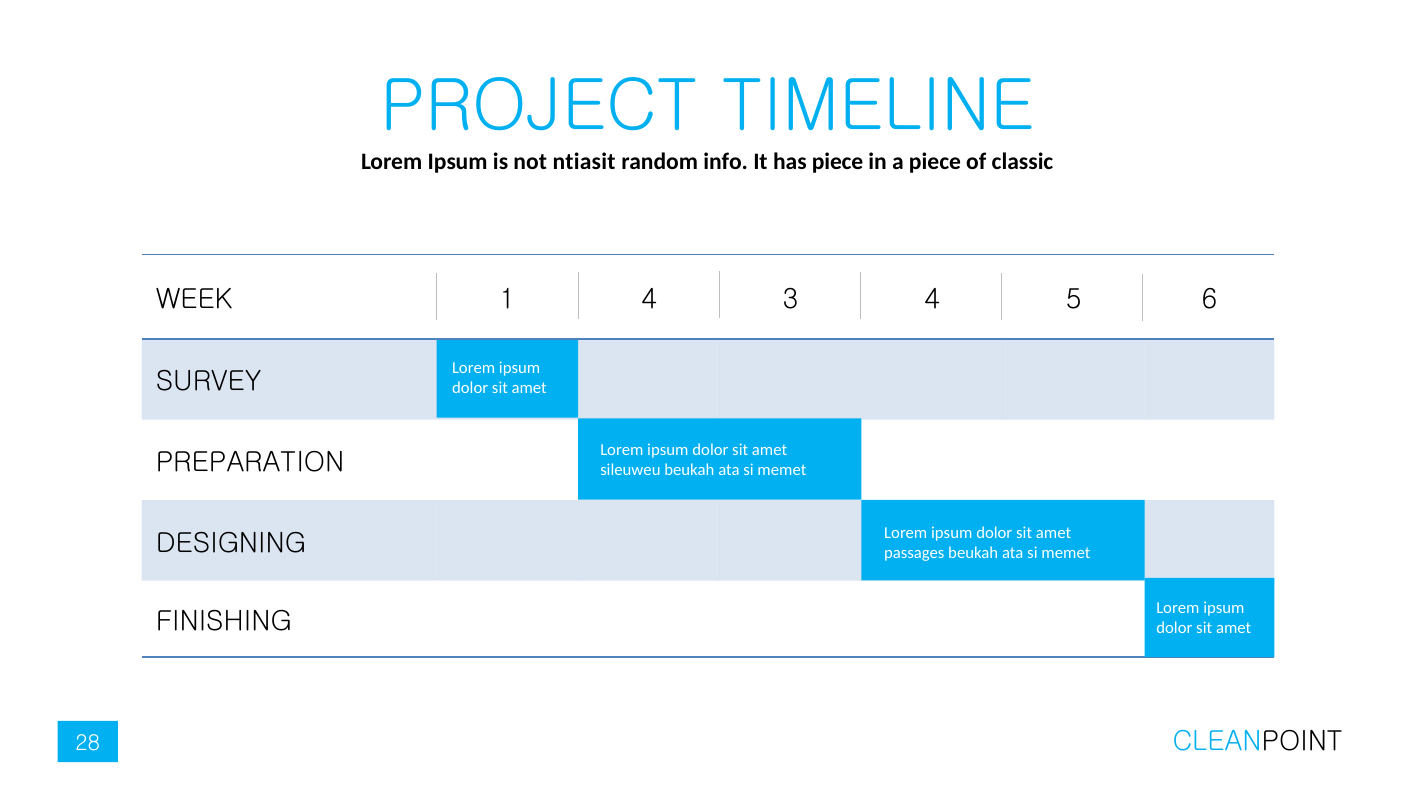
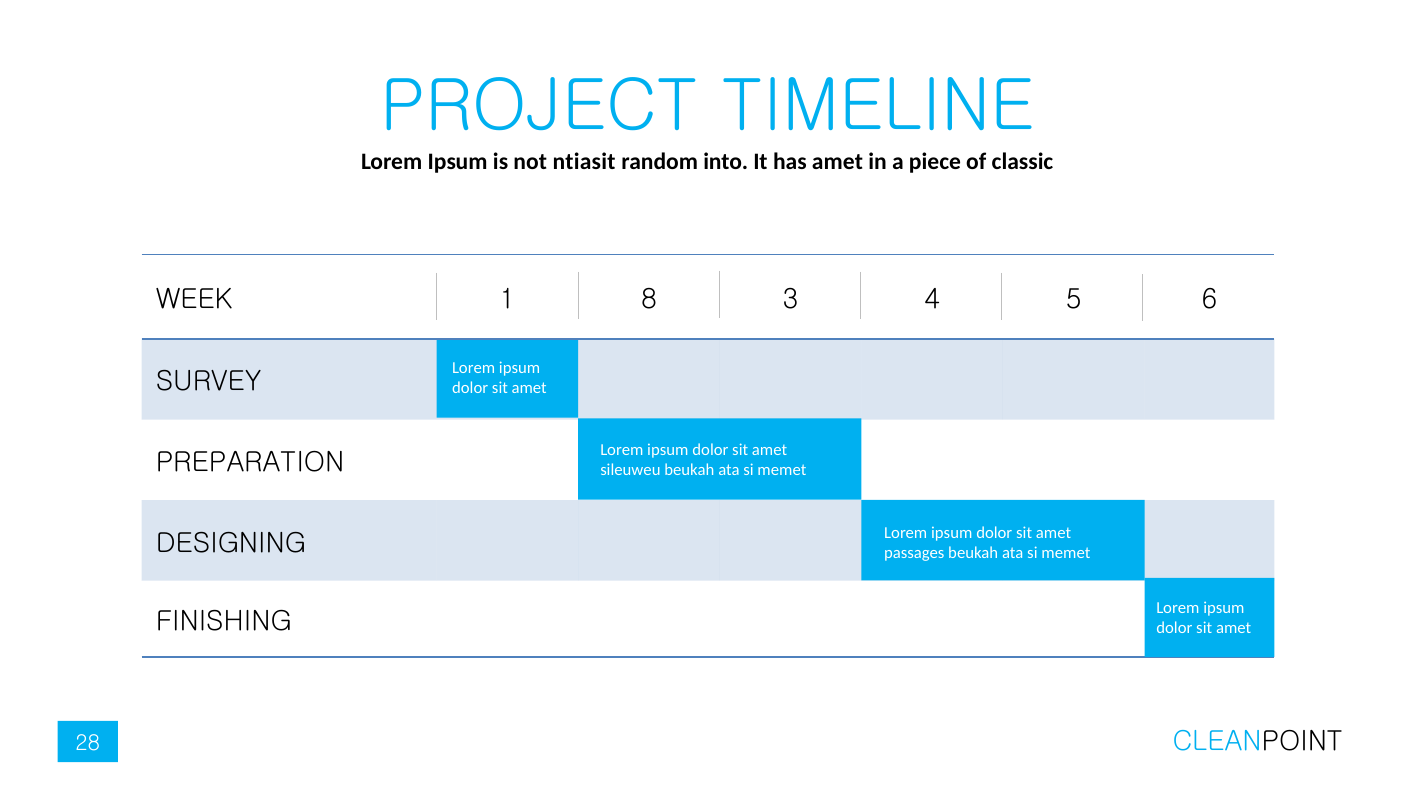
info: info -> into
has piece: piece -> amet
1 4: 4 -> 8
